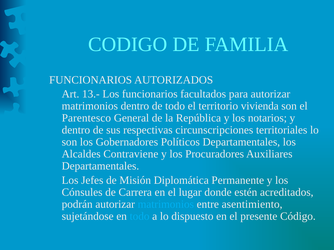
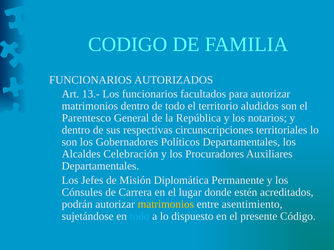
vivienda: vivienda -> aludidos
Contraviene: Contraviene -> Celebración
matrimonios at (166, 205) colour: light blue -> yellow
